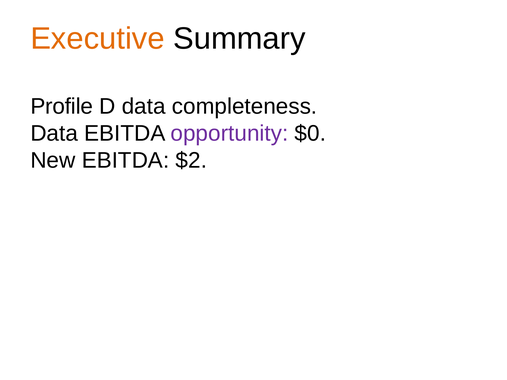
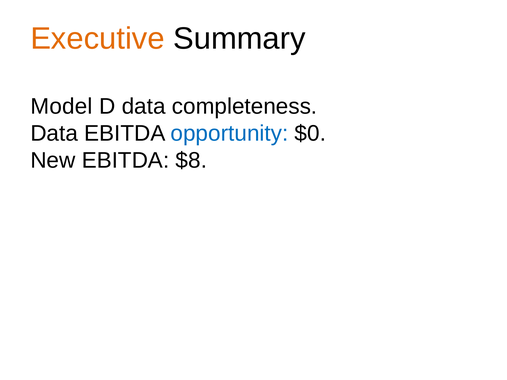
Profile: Profile -> Model
opportunity colour: purple -> blue
$2: $2 -> $8
